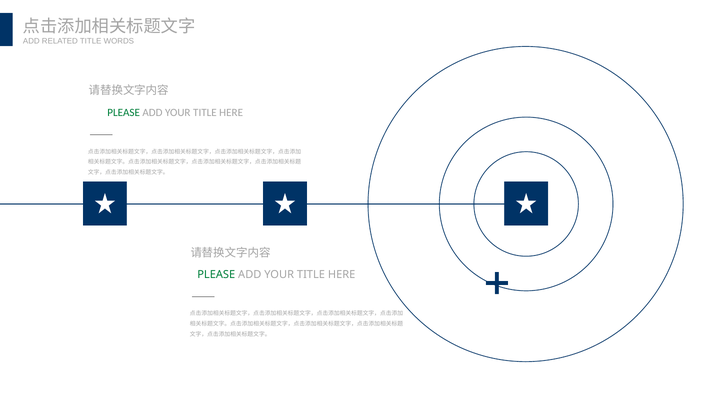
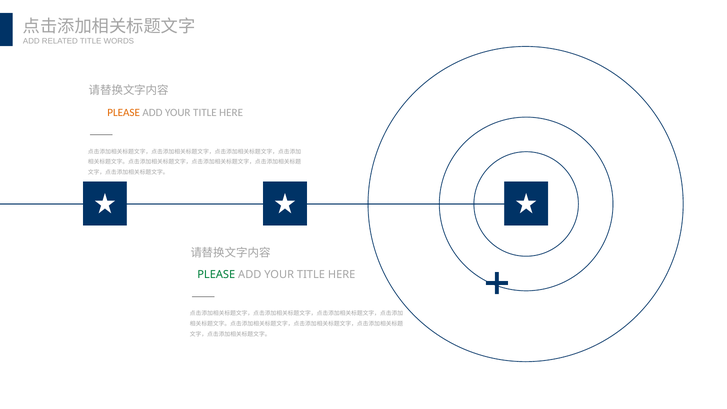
PLEASE at (124, 112) colour: green -> orange
